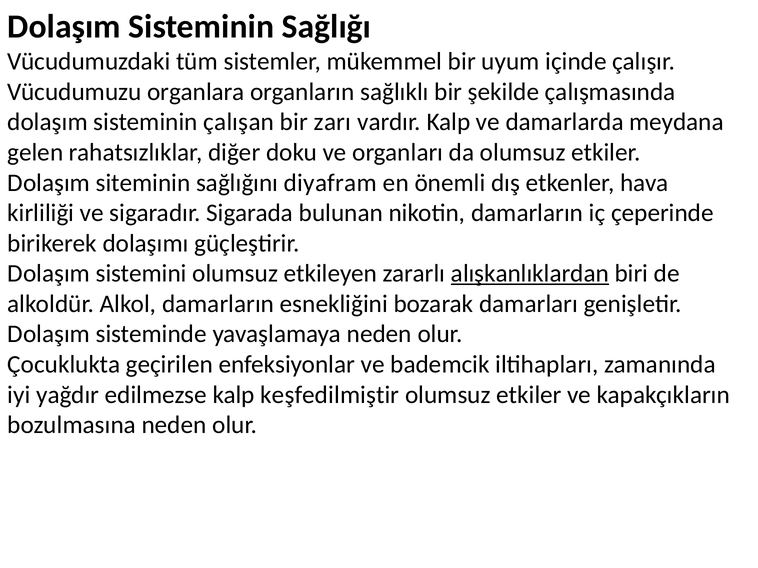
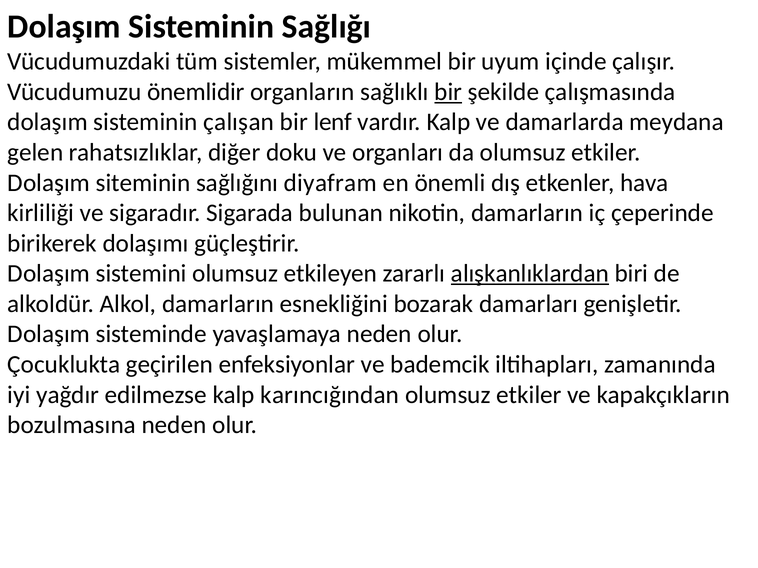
organlara: organlara -> önemlidir
bir at (448, 92) underline: none -> present
zarı: zarı -> lenf
keşfedilmiştir: keşfedilmiştir -> karıncığından
